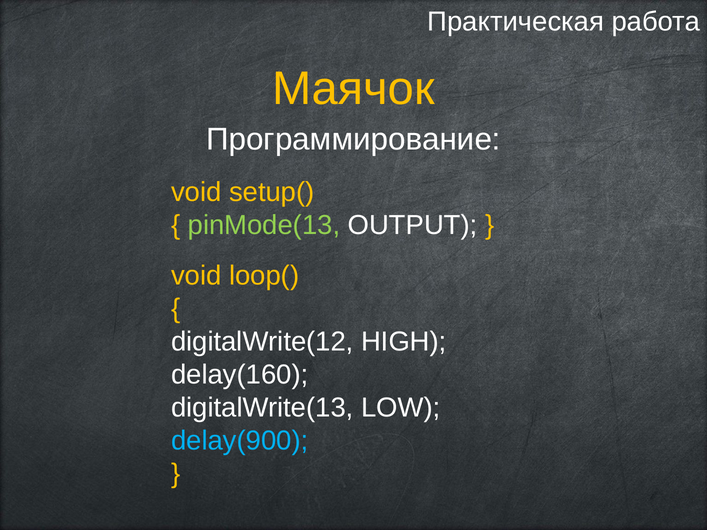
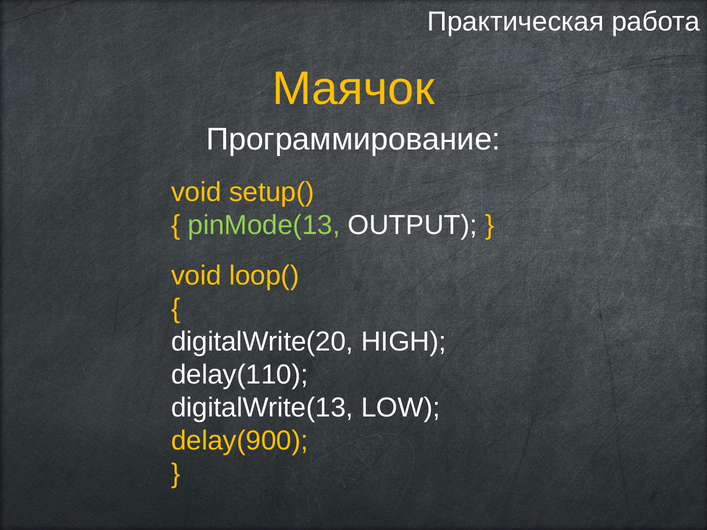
digitalWrite(12: digitalWrite(12 -> digitalWrite(20
delay(160: delay(160 -> delay(110
delay(900 colour: light blue -> yellow
